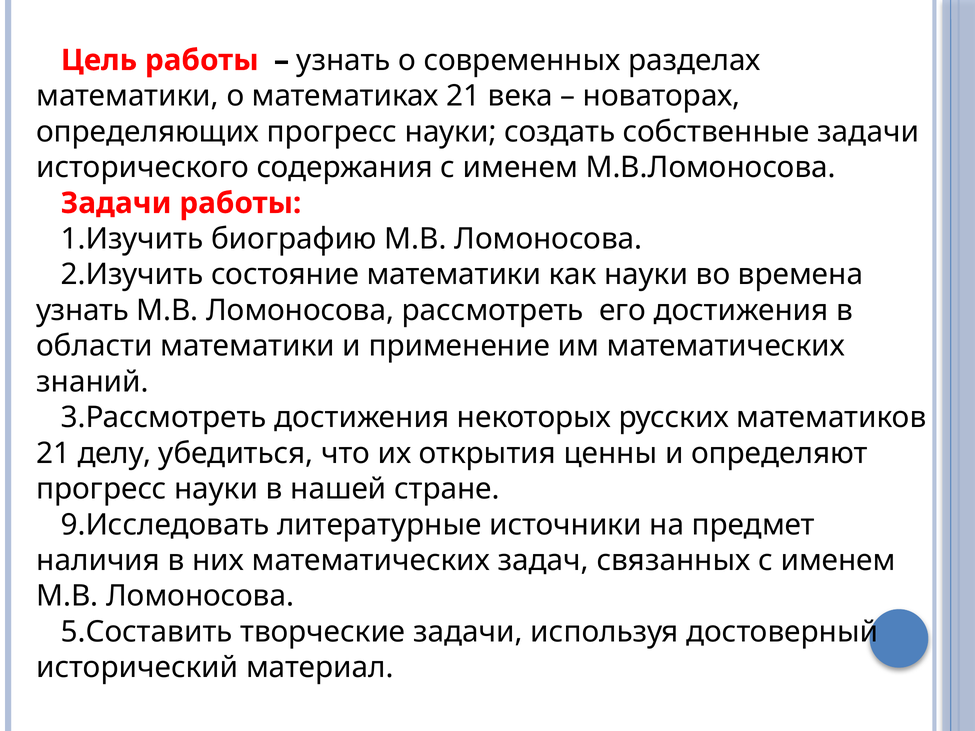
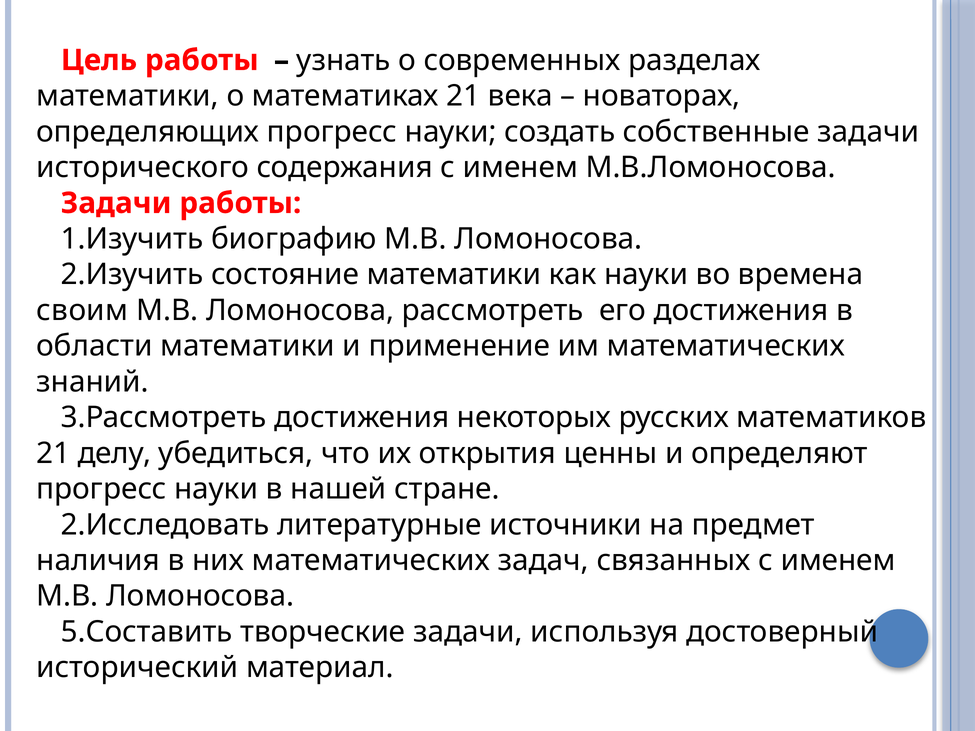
узнать at (83, 310): узнать -> своим
9.Исследовать: 9.Исследовать -> 2.Исследовать
